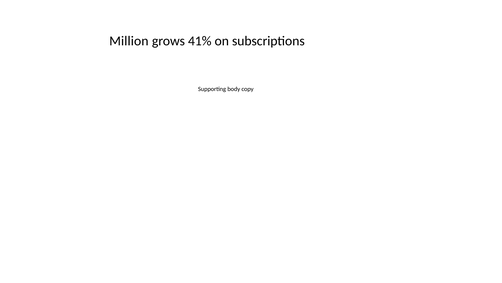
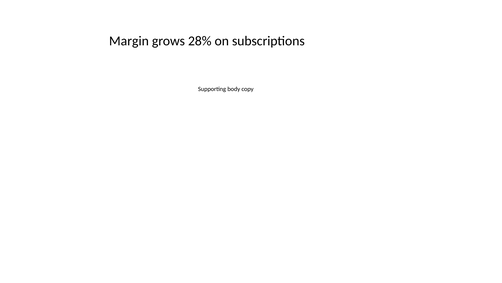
Million: Million -> Margin
41%: 41% -> 28%
